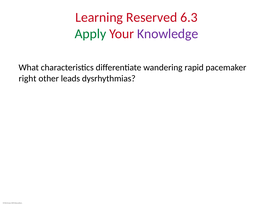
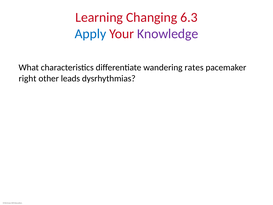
Reserved: Reserved -> Changing
Apply colour: green -> blue
rapid: rapid -> rates
